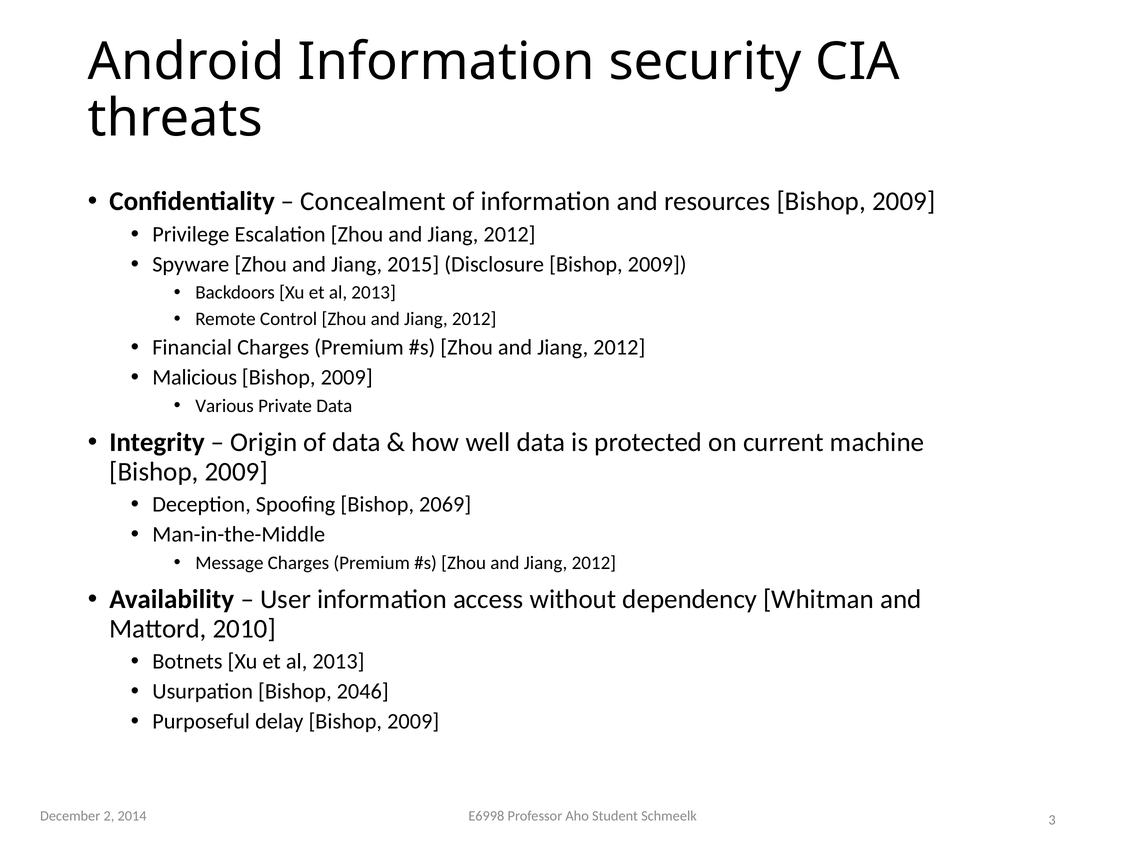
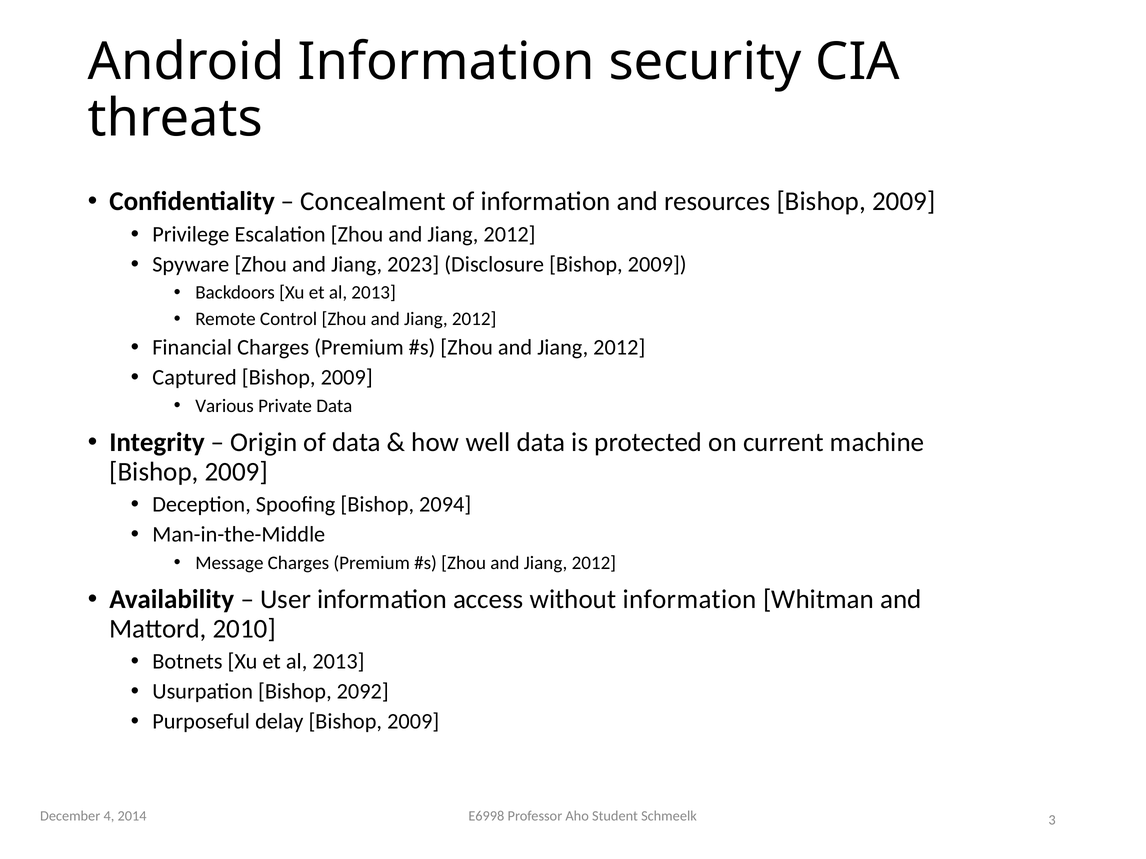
2015: 2015 -> 2023
Malicious: Malicious -> Captured
2069: 2069 -> 2094
without dependency: dependency -> information
2046: 2046 -> 2092
2: 2 -> 4
